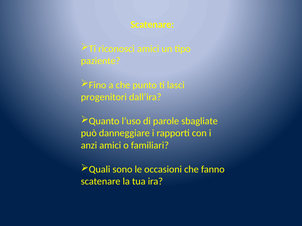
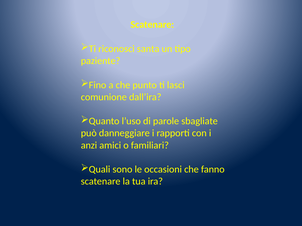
riconosci amici: amici -> santa
progenitori: progenitori -> comunione
